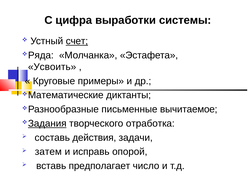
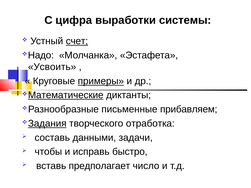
Ряда: Ряда -> Надо
примеры underline: none -> present
Математические underline: none -> present
вычитаемое: вычитаемое -> прибавляем
действия: действия -> данными
затем: затем -> чтобы
опорой: опорой -> быстро
